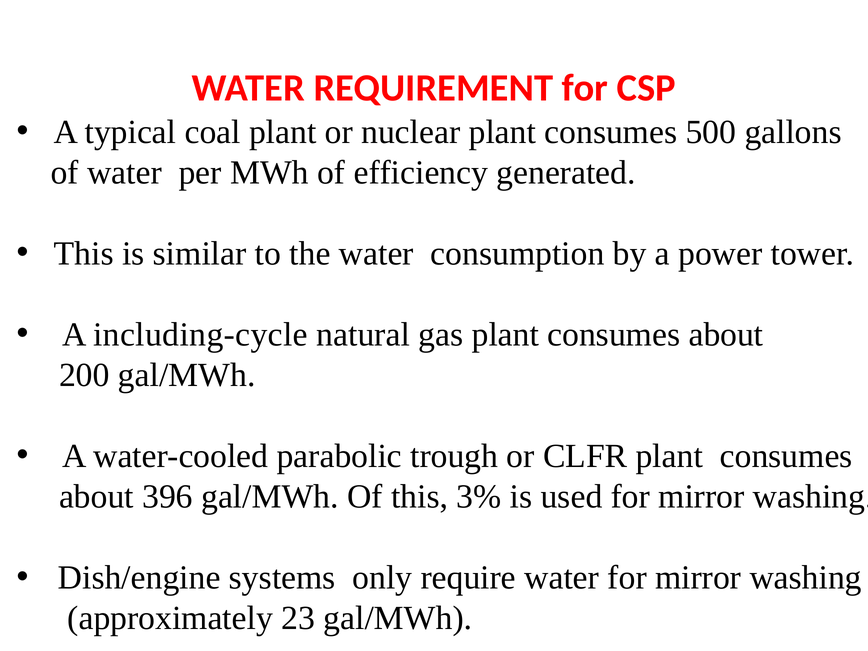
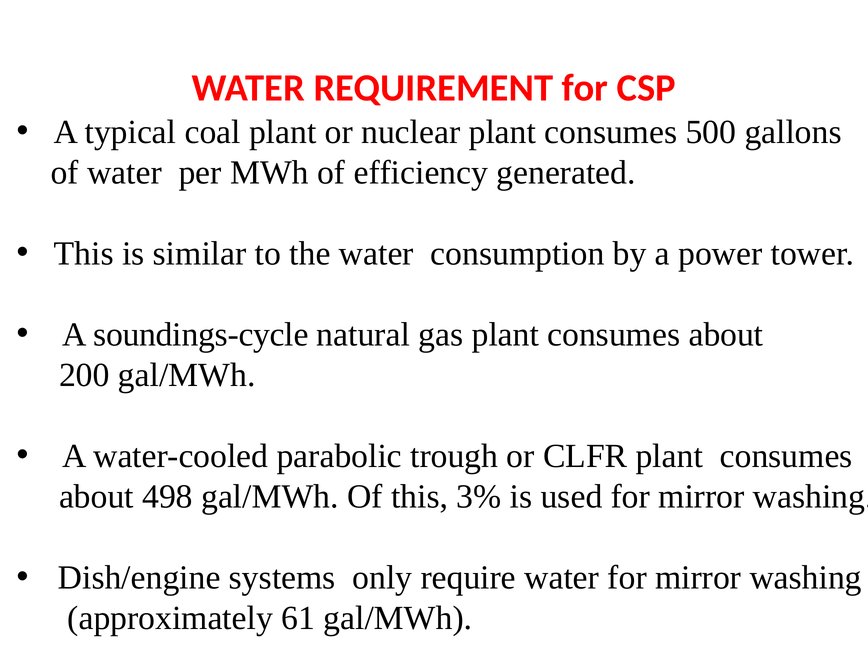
including-cycle: including-cycle -> soundings-cycle
396: 396 -> 498
23: 23 -> 61
